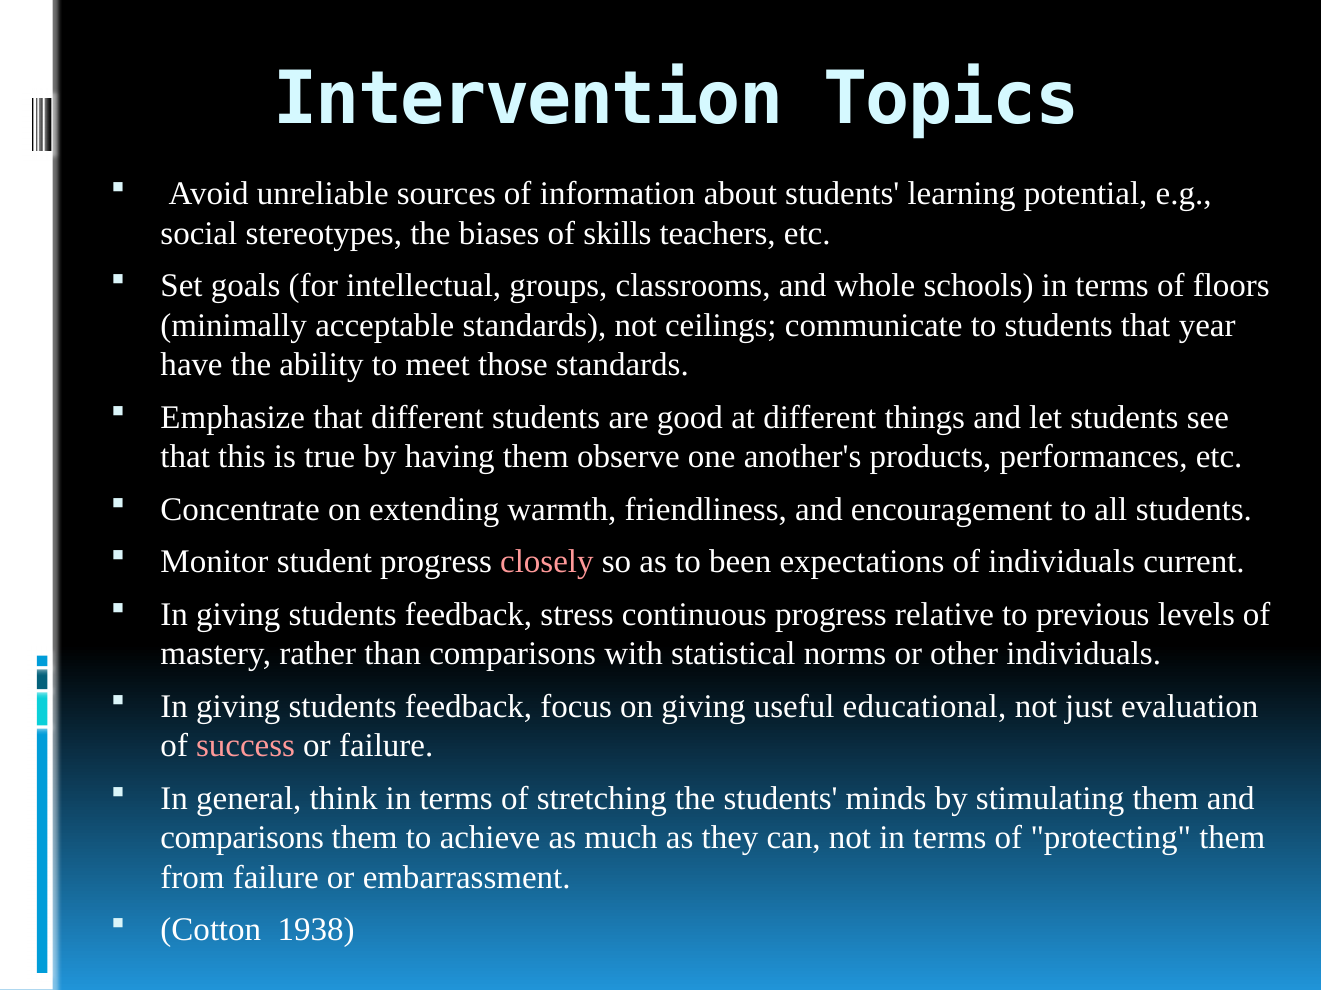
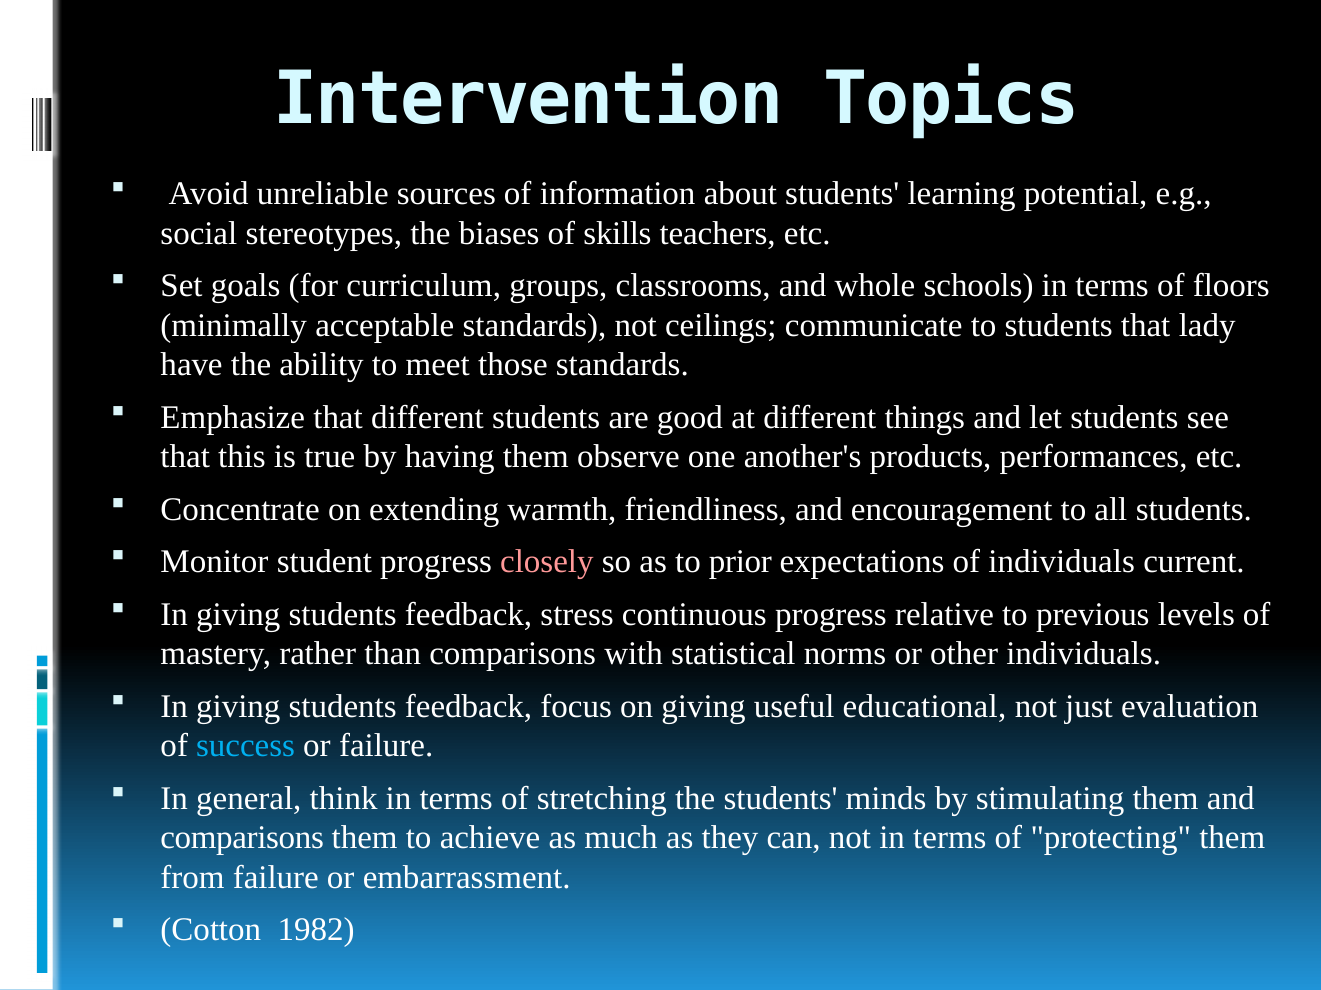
intellectual: intellectual -> curriculum
year: year -> lady
been: been -> prior
success colour: pink -> light blue
1938: 1938 -> 1982
